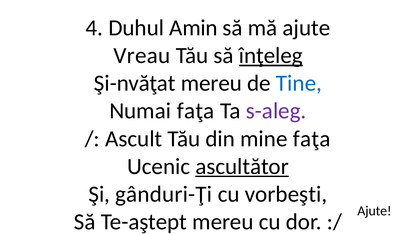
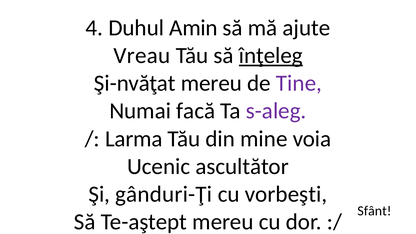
Tine colour: blue -> purple
Numai faţa: faţa -> facă
Ascult: Ascult -> Larma
mine faţa: faţa -> voia
ascultător underline: present -> none
Ajute at (374, 211): Ajute -> Sfânt
